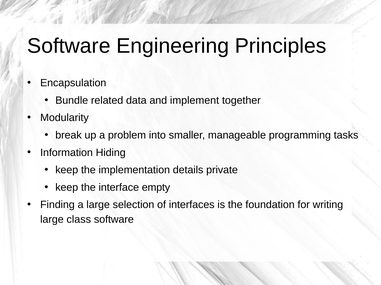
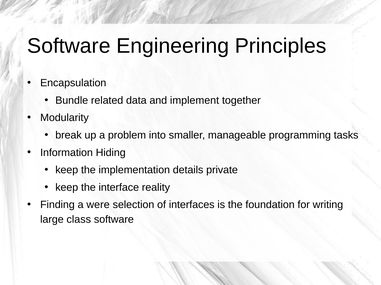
empty: empty -> reality
a large: large -> were
